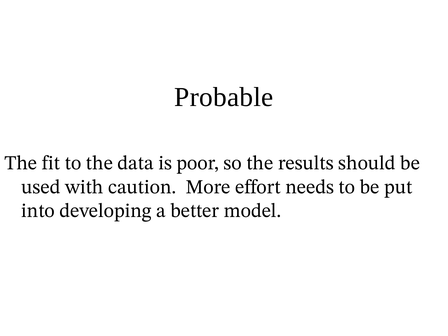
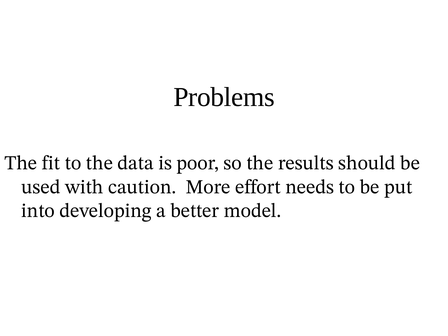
Probable: Probable -> Problems
